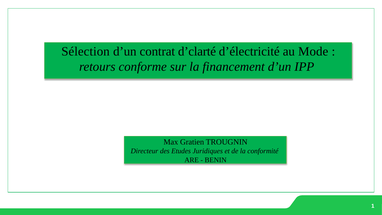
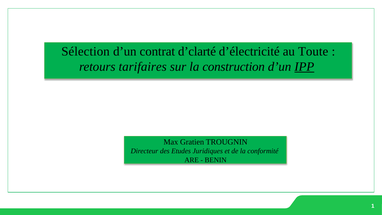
Mode: Mode -> Toute
conforme: conforme -> tarifaires
financement: financement -> construction
IPP underline: none -> present
